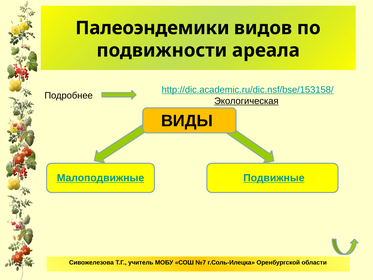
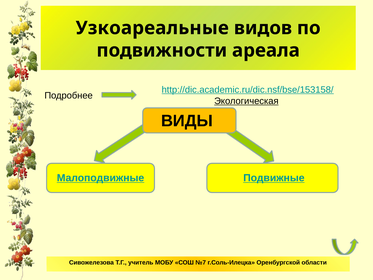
Палеоэндемики: Палеоэндемики -> Узкоареальные
